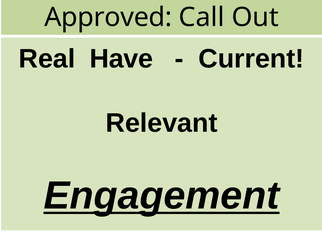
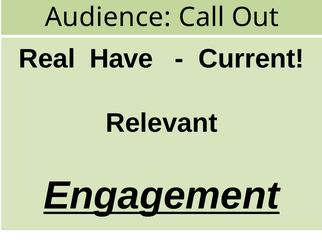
Approved: Approved -> Audience
